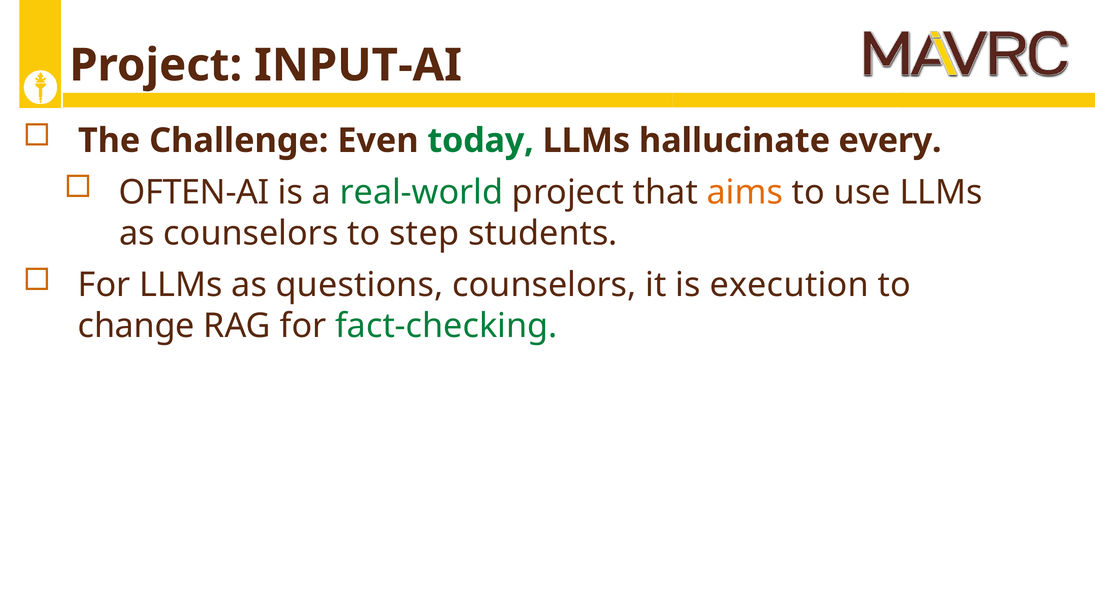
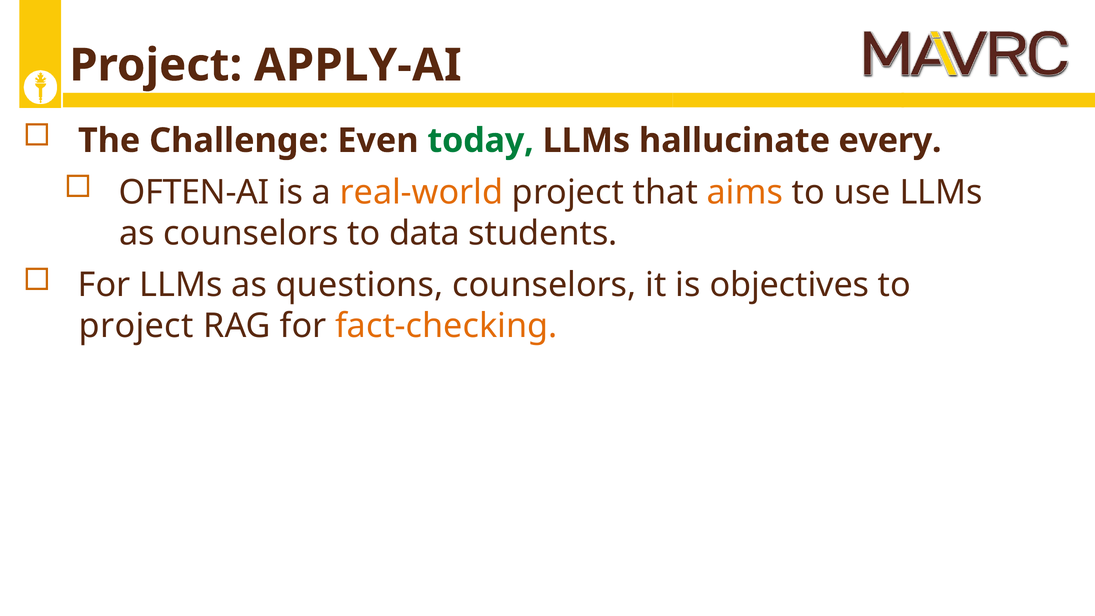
INPUT-AI: INPUT-AI -> APPLY-AI
real-world colour: green -> orange
step: step -> data
execution: execution -> objectives
change at (136, 326): change -> project
fact-checking colour: green -> orange
